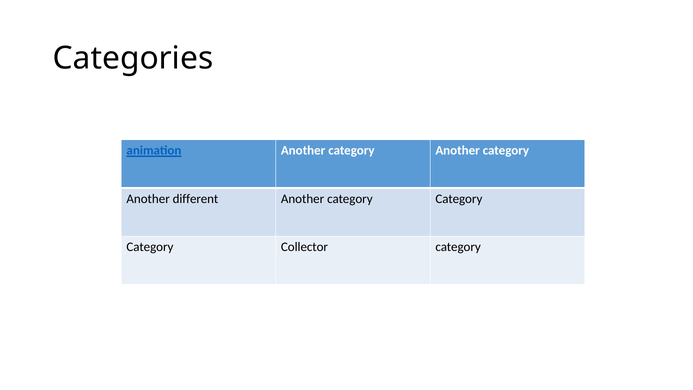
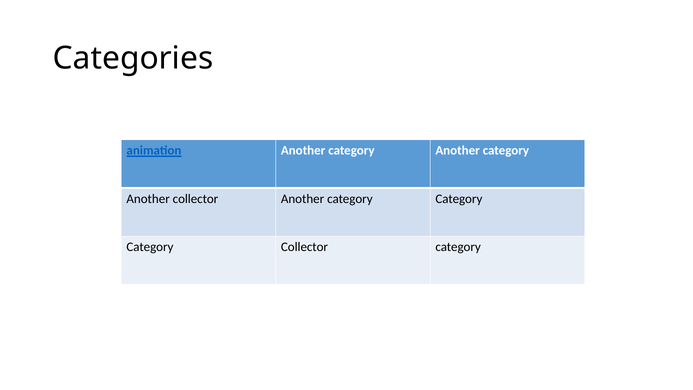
Another different: different -> collector
